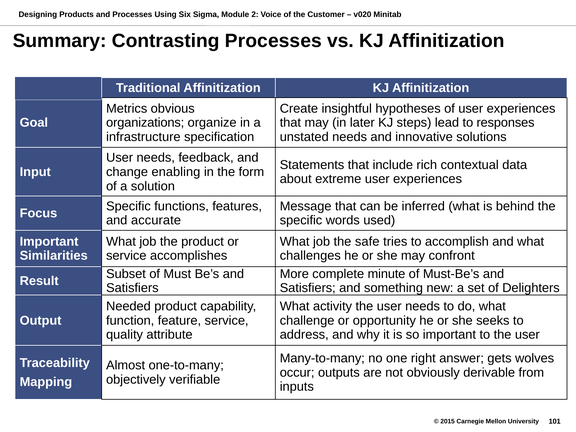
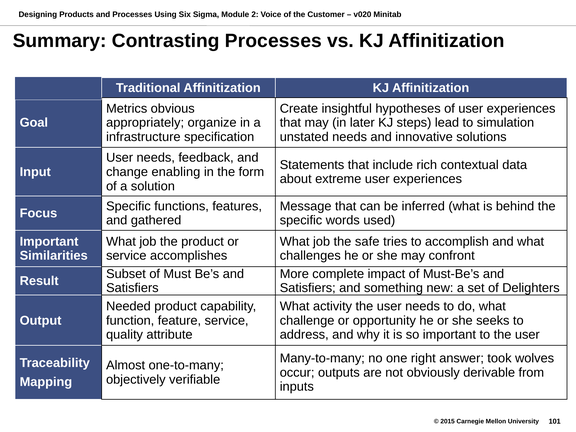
organizations: organizations -> appropriately
responses: responses -> simulation
accurate: accurate -> gathered
minute: minute -> impact
gets: gets -> took
